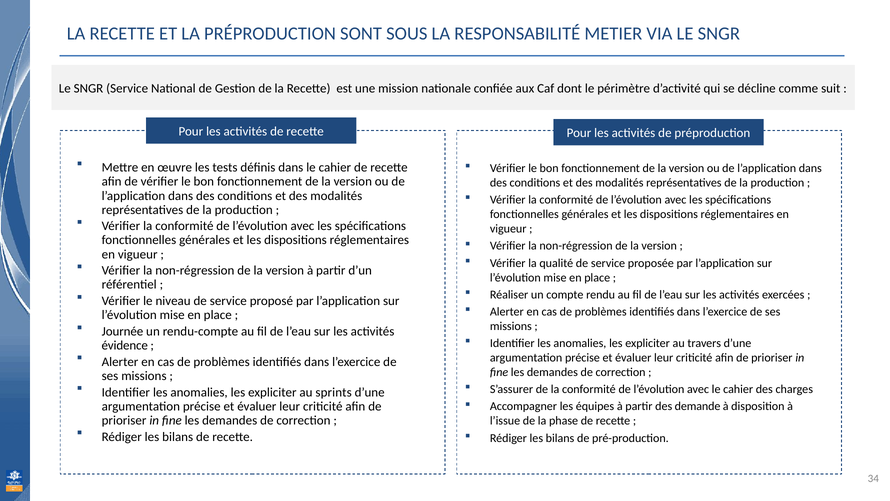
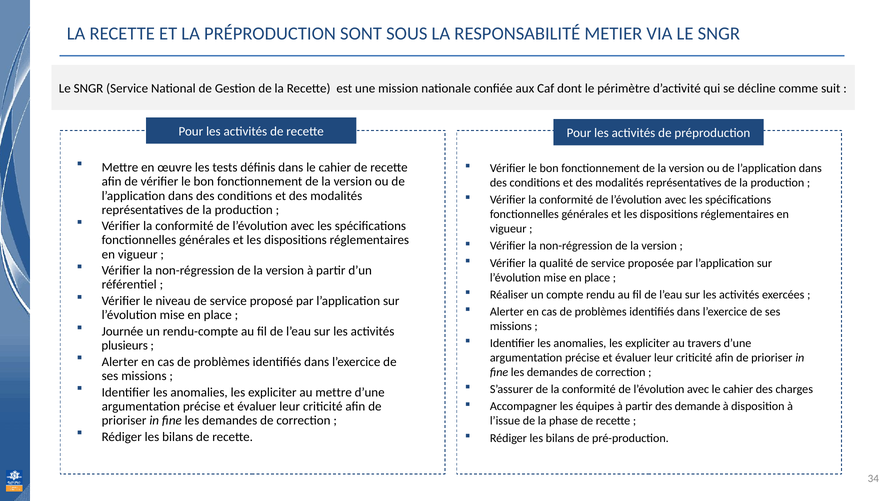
évidence: évidence -> plusieurs
au sprints: sprints -> mettre
